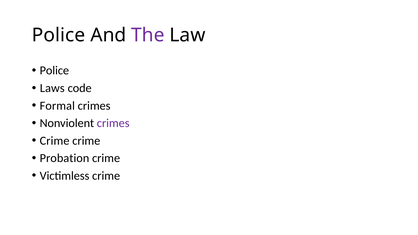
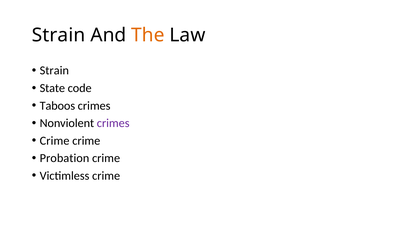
Police at (59, 35): Police -> Strain
The colour: purple -> orange
Police at (54, 71): Police -> Strain
Laws: Laws -> State
Formal: Formal -> Taboos
